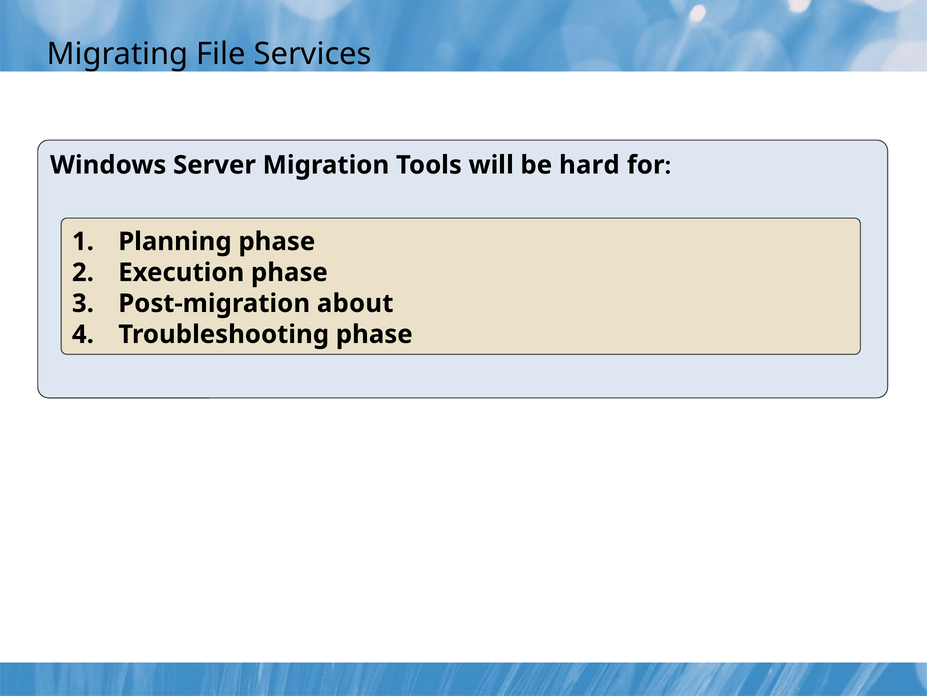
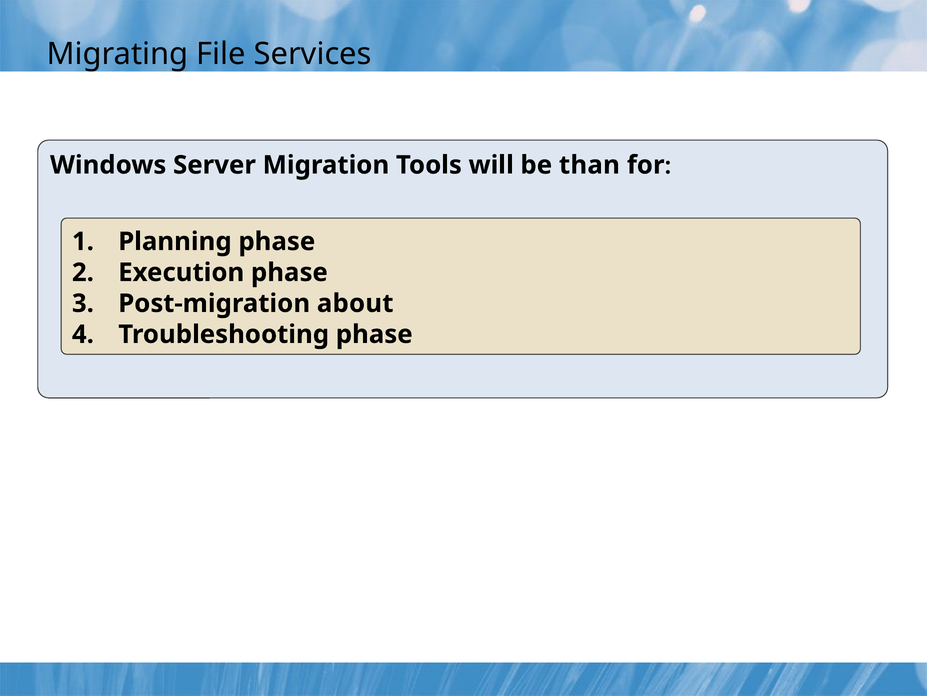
hard: hard -> than
